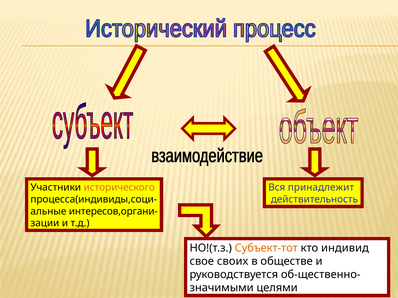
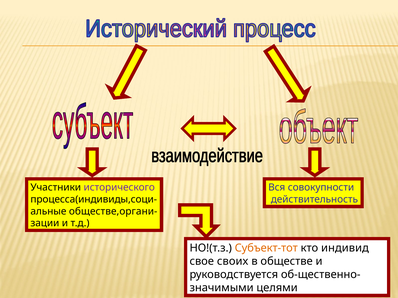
исторического colour: orange -> purple
принадлежит: принадлежит -> совокупности
интересов,органи-: интересов,органи- -> обществе,органи-
